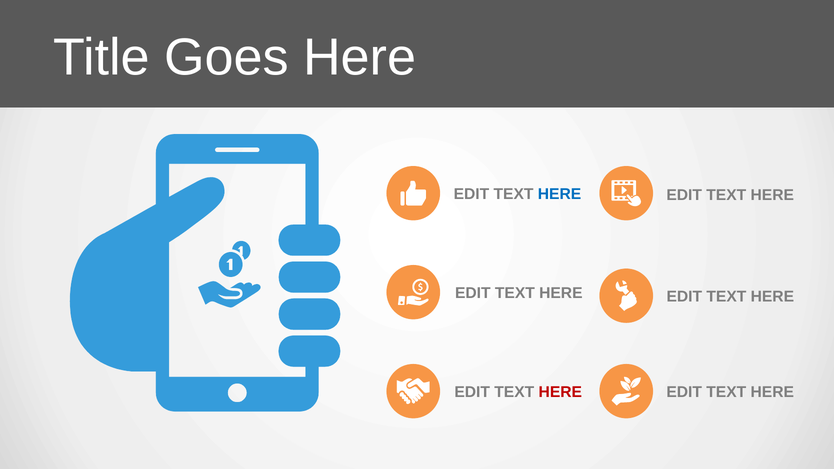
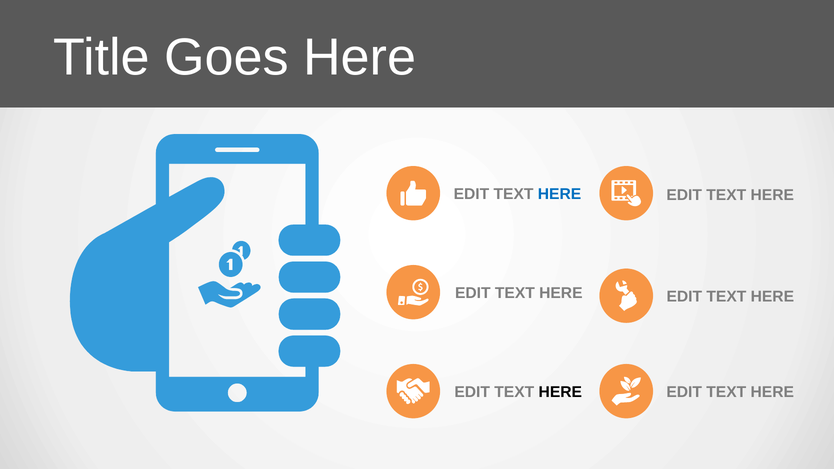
HERE at (560, 392) colour: red -> black
